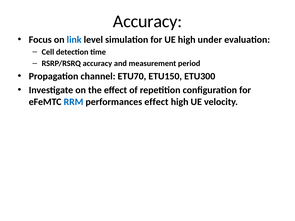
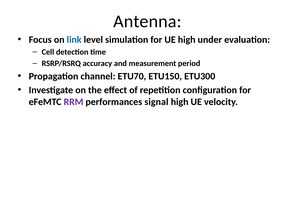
Accuracy at (148, 21): Accuracy -> Antenna
RRM colour: blue -> purple
performances effect: effect -> signal
